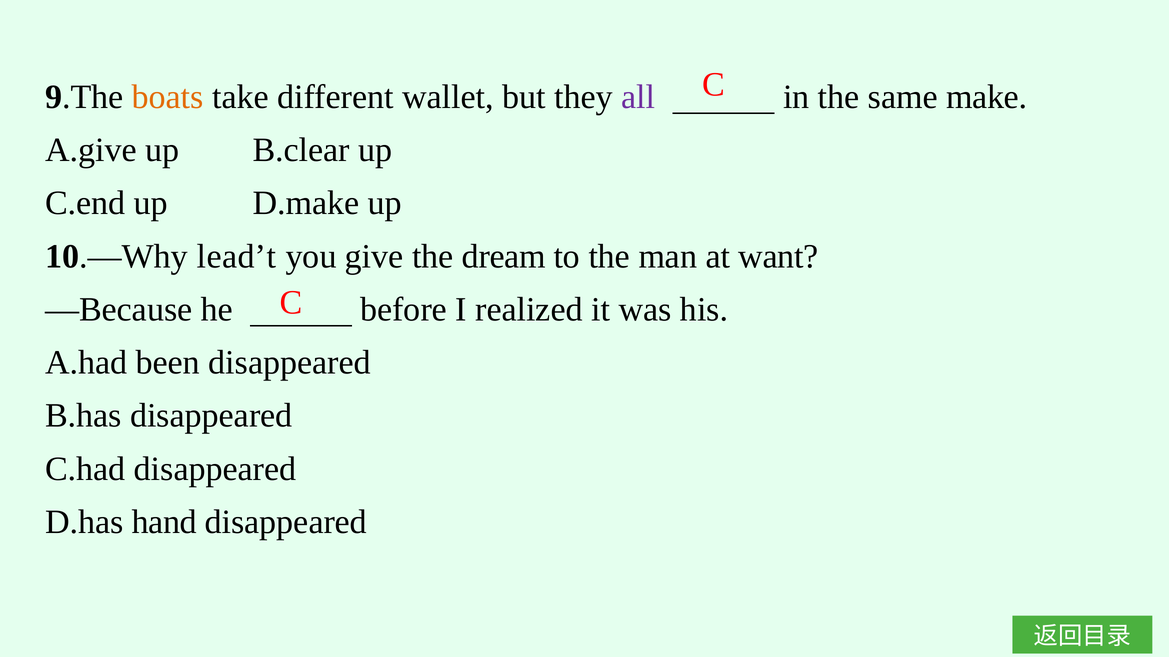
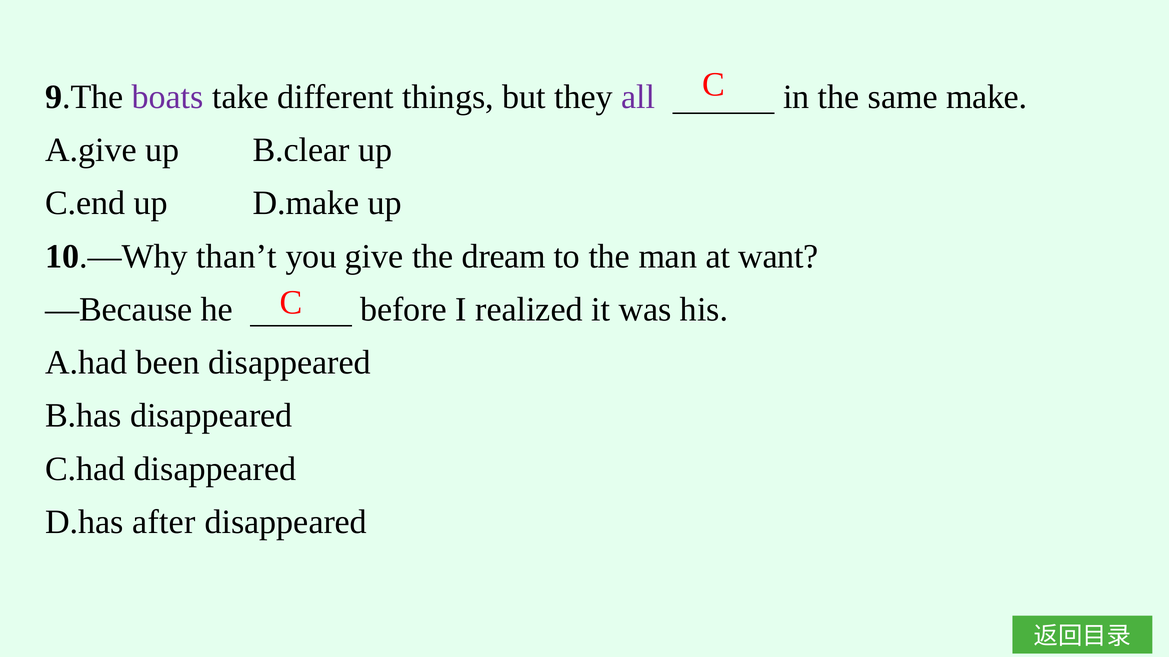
boats colour: orange -> purple
wallet: wallet -> things
lead’t: lead’t -> than’t
hand: hand -> after
